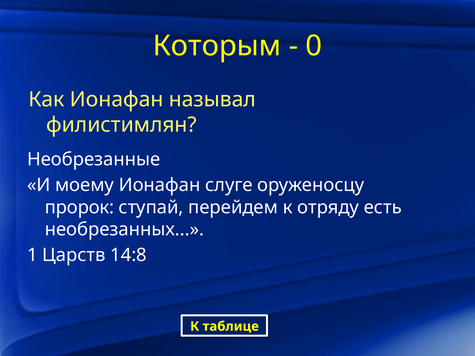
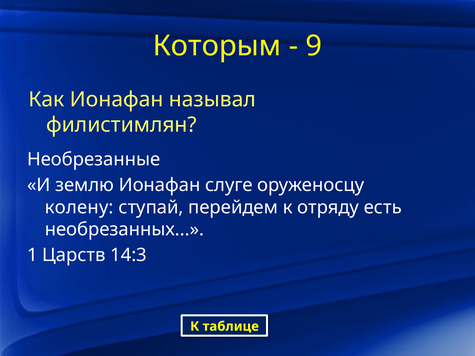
0: 0 -> 9
моему: моему -> землю
пророк: пророк -> колену
14:8: 14:8 -> 14:3
